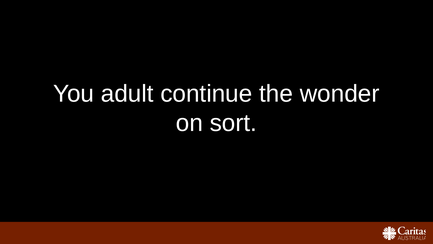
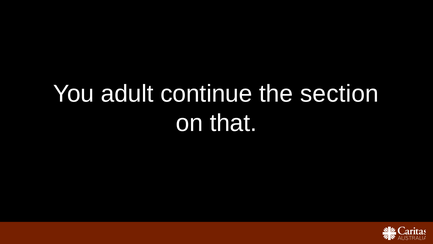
wonder: wonder -> section
sort: sort -> that
